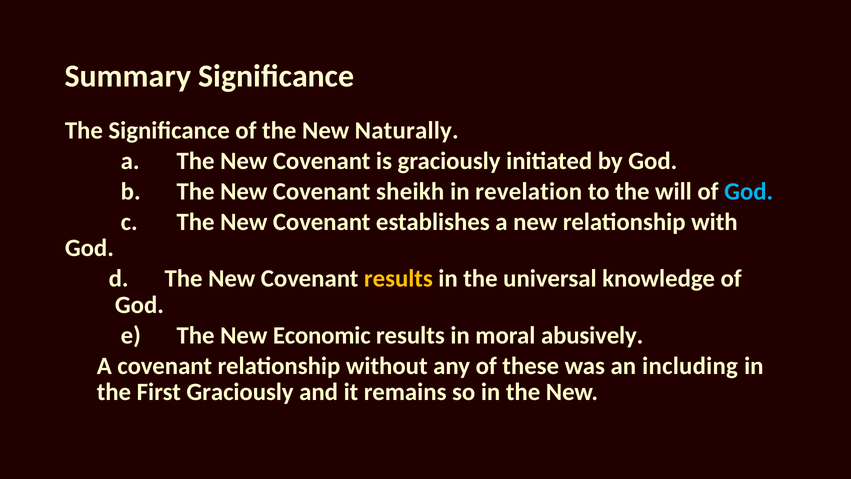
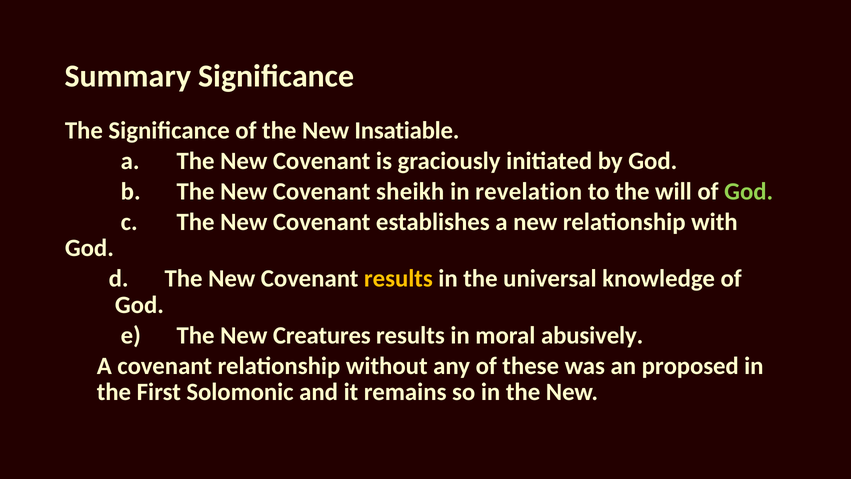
Naturally: Naturally -> Insatiable
God at (749, 191) colour: light blue -> light green
Economic: Economic -> Creatures
including: including -> proposed
First Graciously: Graciously -> Solomonic
